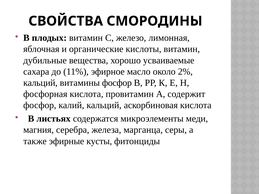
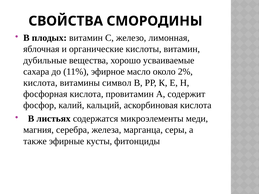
кальций at (40, 83): кальций -> кислота
витамины фосфор: фосфор -> символ
